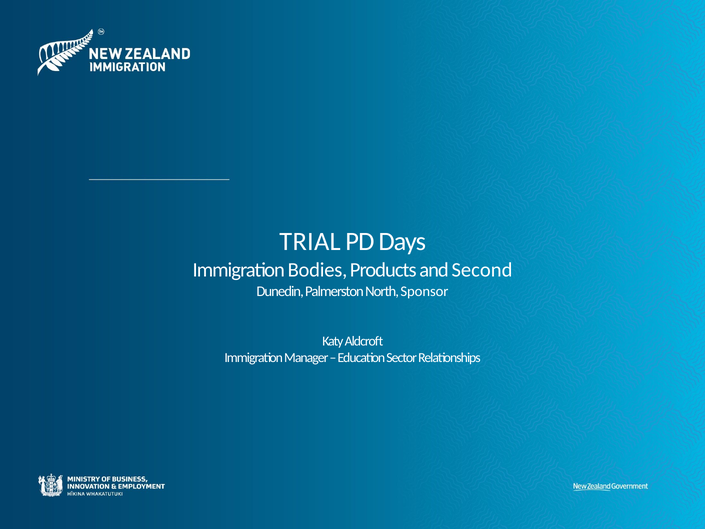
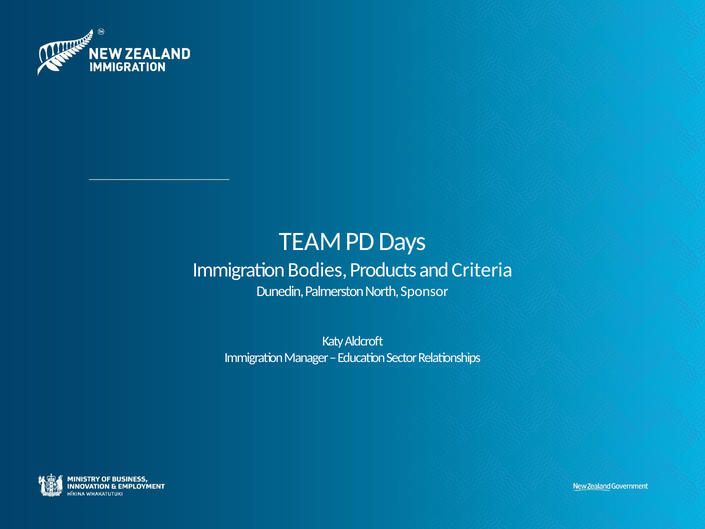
TRIAL: TRIAL -> TEAM
Second: Second -> Criteria
